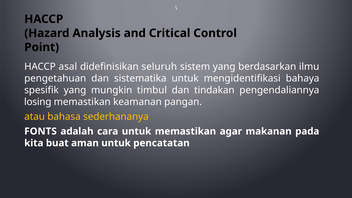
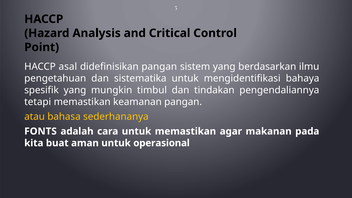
didefinisikan seluruh: seluruh -> pangan
losing: losing -> tetapi
pencatatan: pencatatan -> operasional
